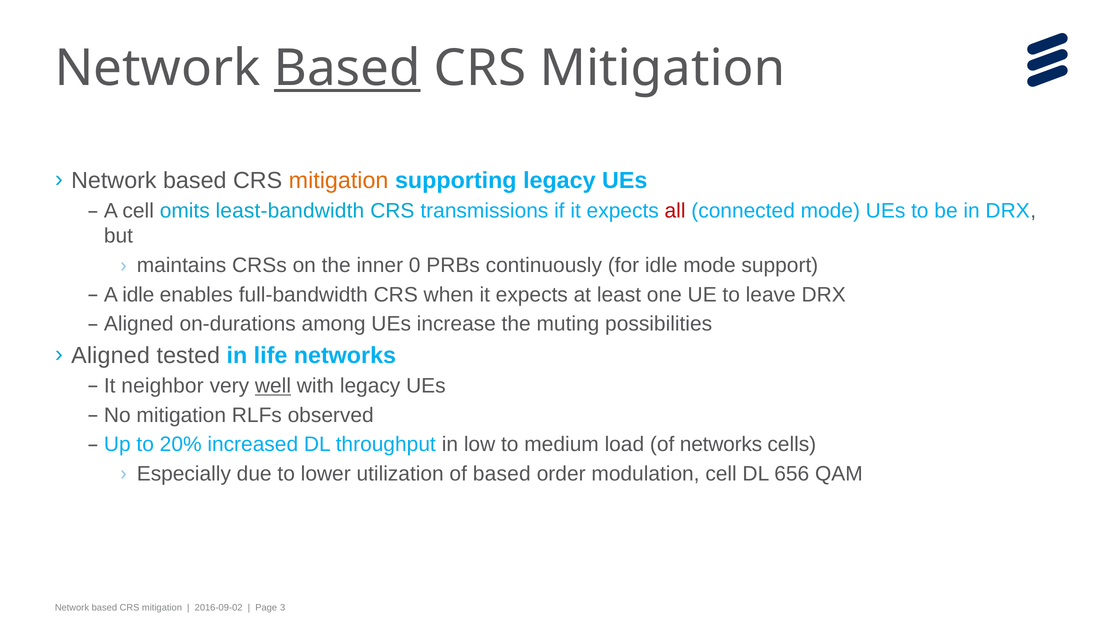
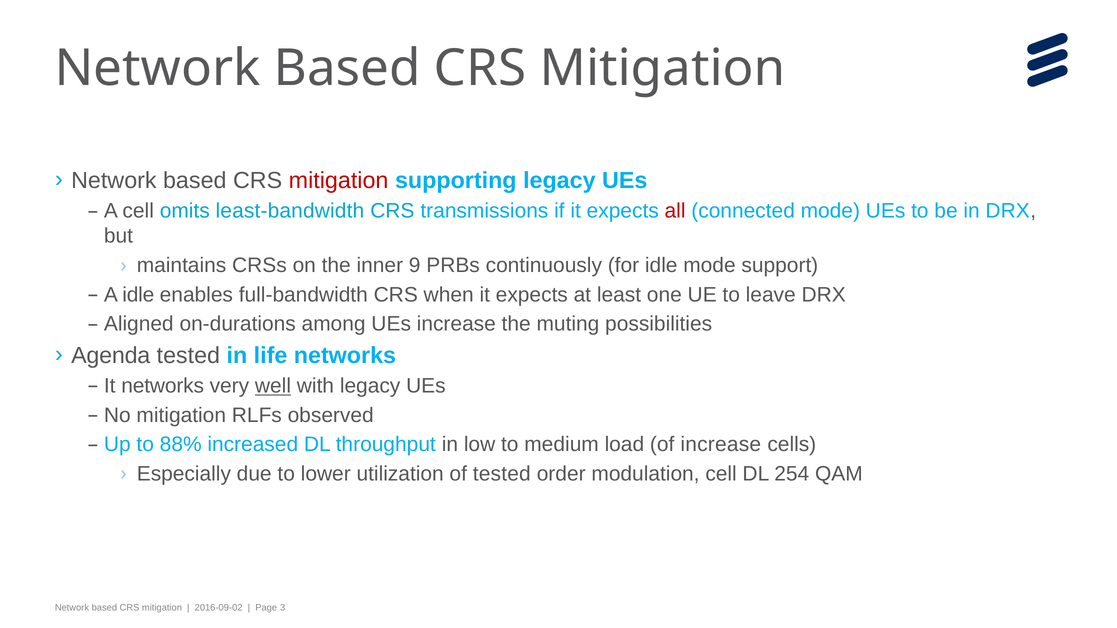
Based at (347, 69) underline: present -> none
mitigation at (339, 181) colour: orange -> red
0: 0 -> 9
Aligned at (111, 356): Aligned -> Agenda
It neighbor: neighbor -> networks
20%: 20% -> 88%
of networks: networks -> increase
of based: based -> tested
656: 656 -> 254
